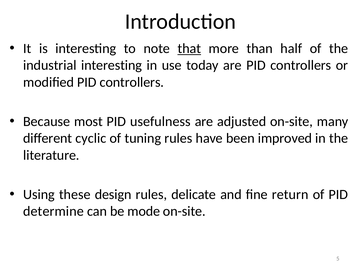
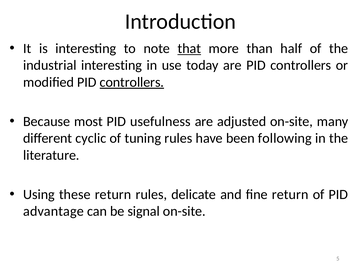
controllers at (132, 82) underline: none -> present
improved: improved -> following
these design: design -> return
determine: determine -> advantage
mode: mode -> signal
